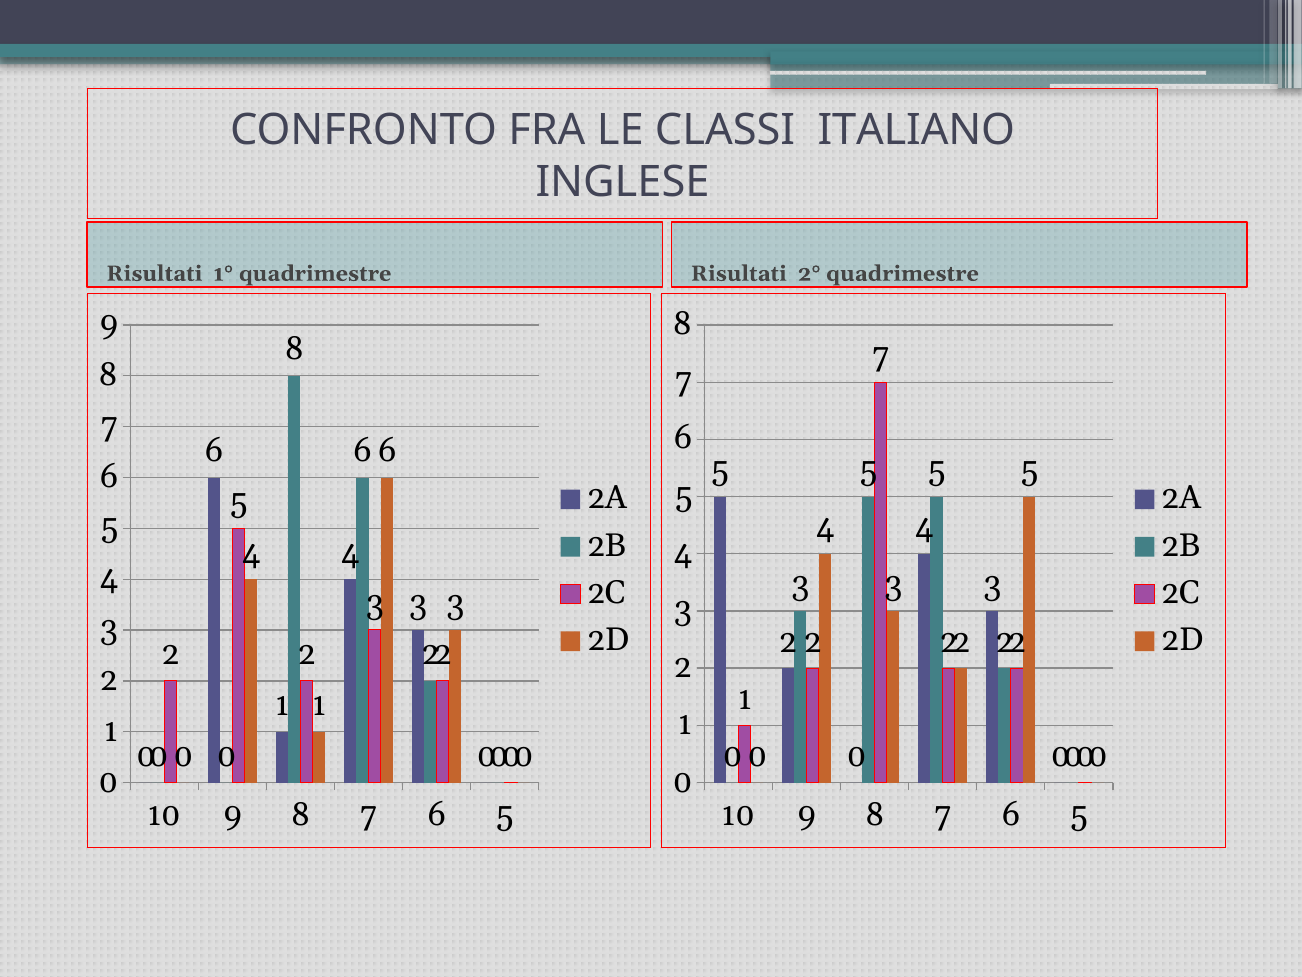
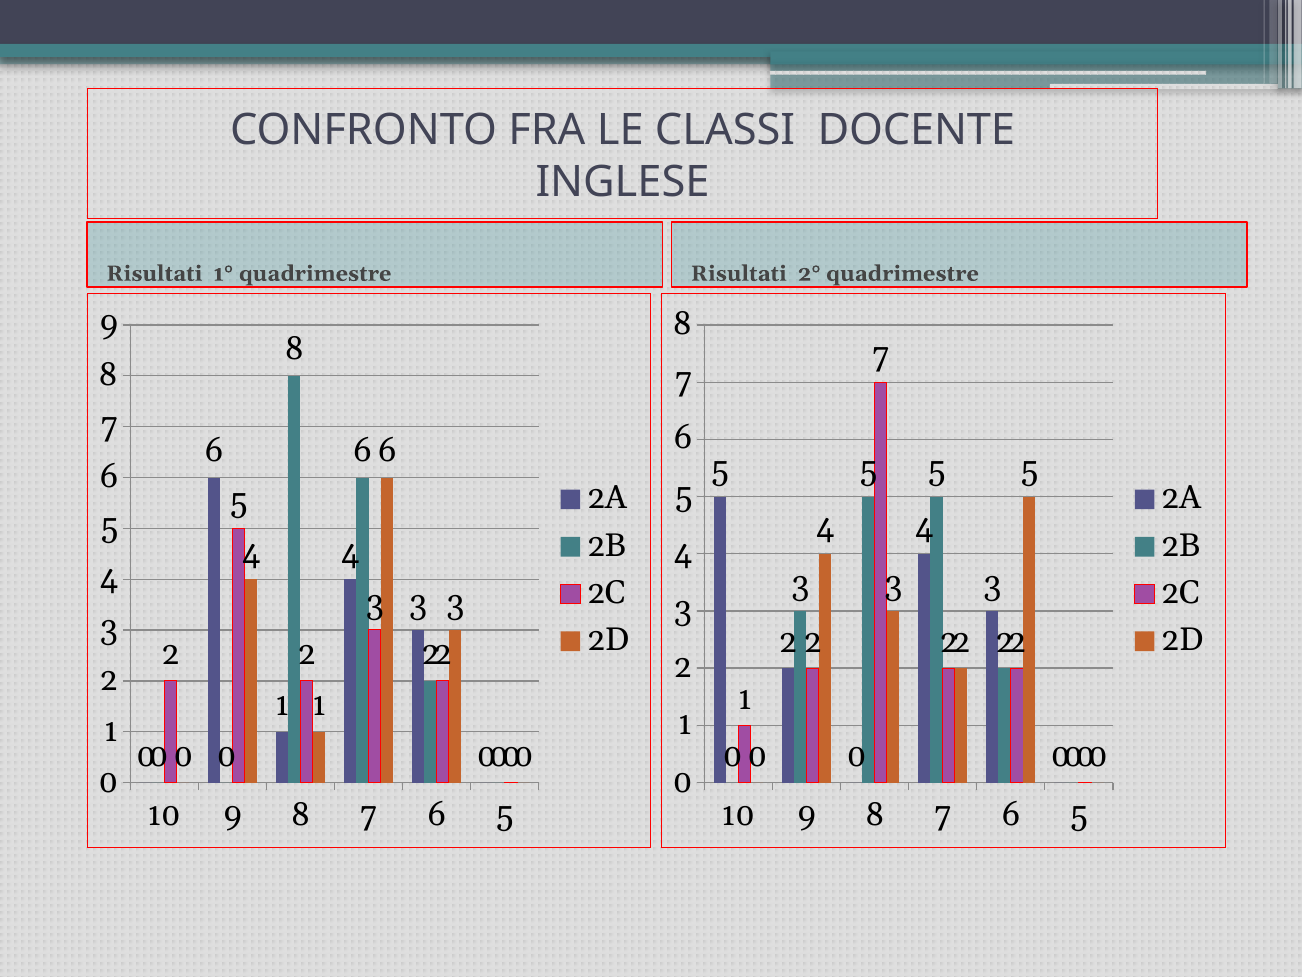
ITALIANO: ITALIANO -> DOCENTE
